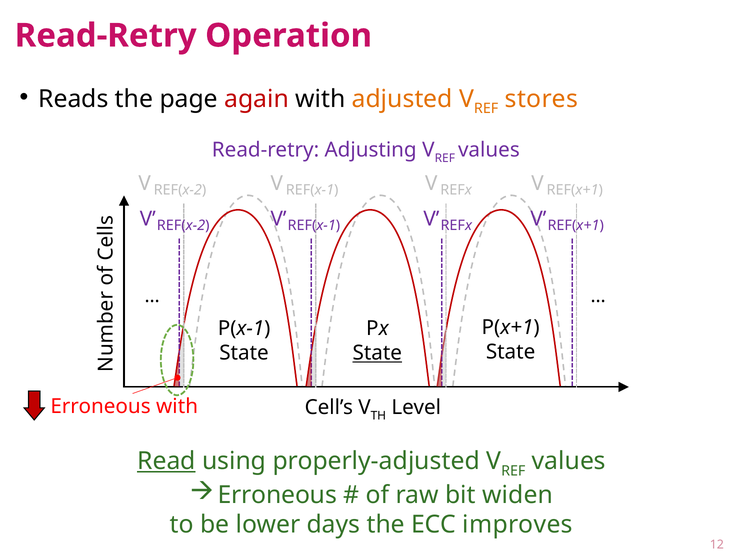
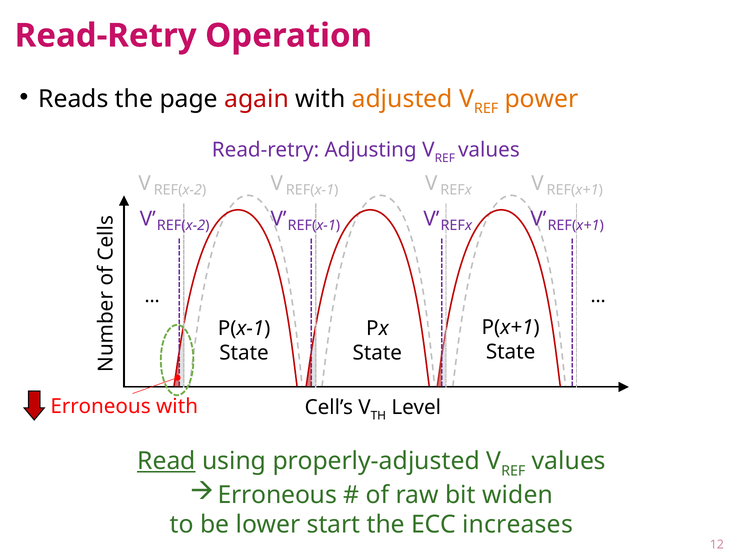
stores: stores -> power
State at (377, 353) underline: present -> none
days: days -> start
improves: improves -> increases
